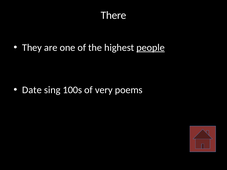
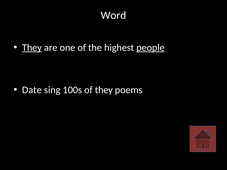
There: There -> Word
They at (32, 48) underline: none -> present
of very: very -> they
